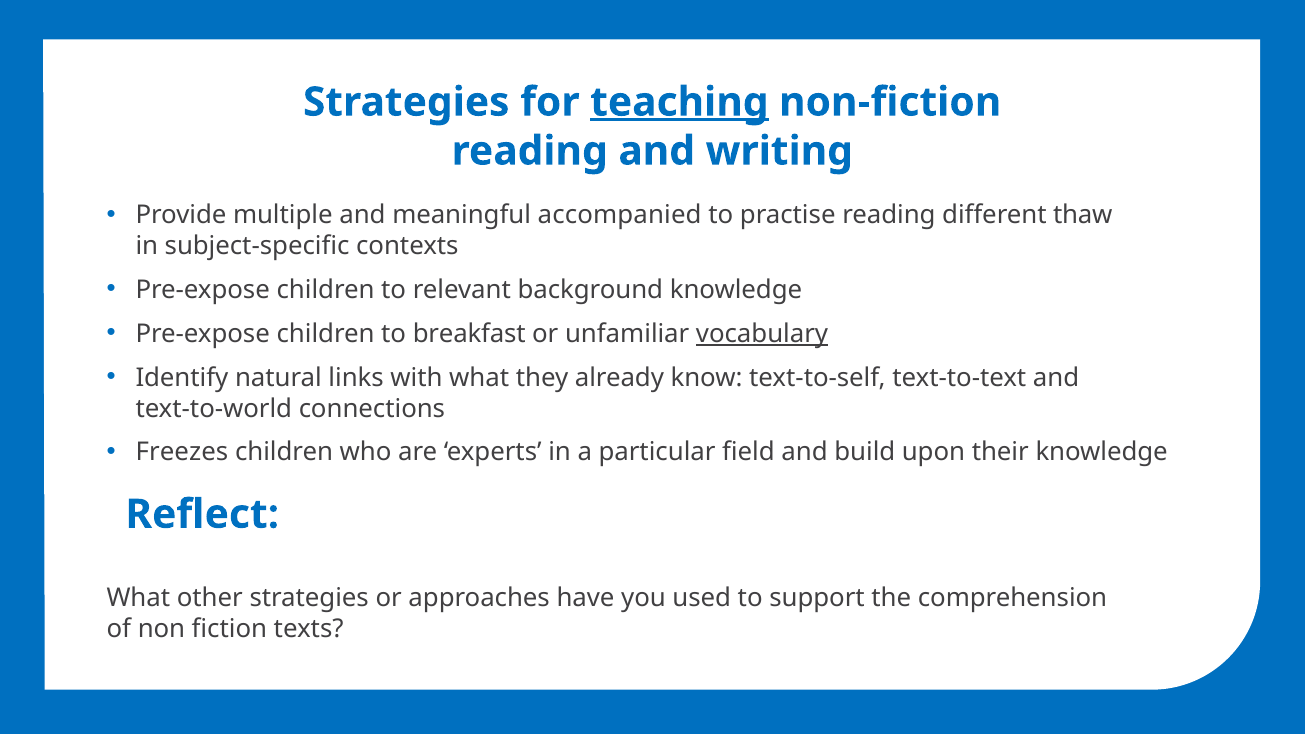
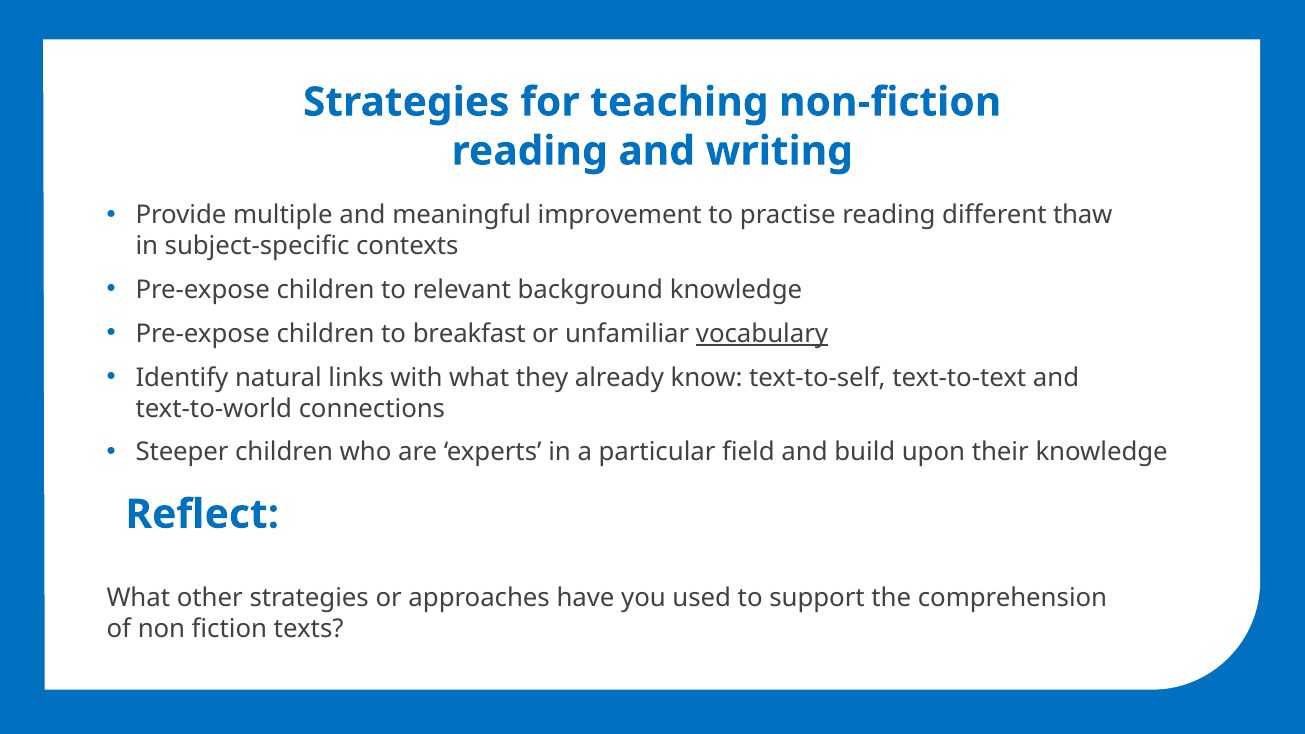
teaching underline: present -> none
accompanied: accompanied -> improvement
Freezes: Freezes -> Steeper
